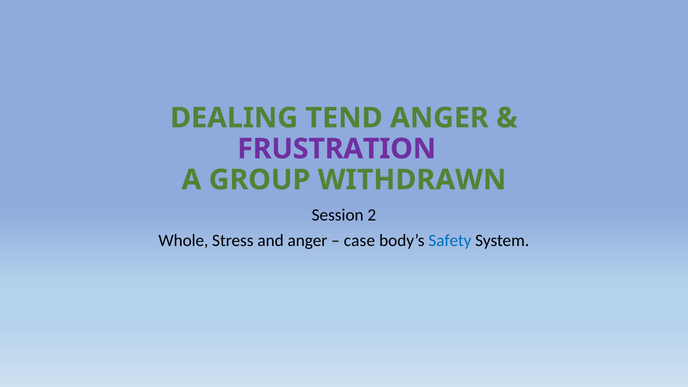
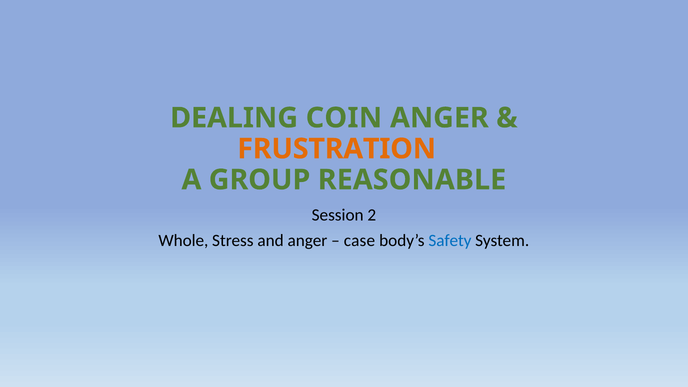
TEND: TEND -> COIN
FRUSTRATION colour: purple -> orange
WITHDRAWN: WITHDRAWN -> REASONABLE
